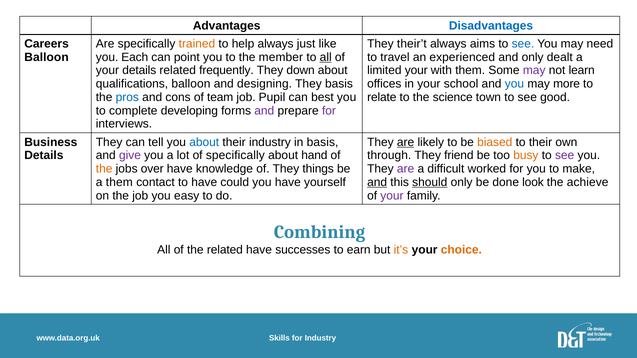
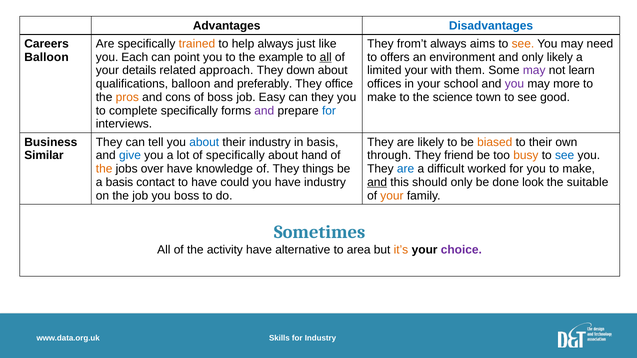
their’t: their’t -> from’t
see at (523, 44) colour: blue -> orange
member: member -> example
travel: travel -> offers
experienced: experienced -> environment
only dealt: dealt -> likely
frequently: frequently -> approach
designing: designing -> preferably
They basis: basis -> office
you at (514, 84) colour: blue -> purple
pros colour: blue -> orange
of team: team -> boss
Pupil: Pupil -> Easy
can best: best -> they
relate at (382, 97): relate -> make
complete developing: developing -> specifically
for at (329, 111) colour: purple -> blue
are at (406, 142) underline: present -> none
Details at (44, 156): Details -> Similar
give colour: purple -> blue
see at (565, 156) colour: purple -> blue
are at (406, 169) colour: purple -> blue
a them: them -> basis
have yourself: yourself -> industry
should underline: present -> none
achieve: achieve -> suitable
you easy: easy -> boss
your at (392, 196) colour: purple -> orange
Combining: Combining -> Sometimes
the related: related -> activity
successes: successes -> alternative
earn: earn -> area
choice colour: orange -> purple
